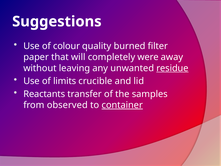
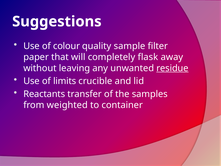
burned: burned -> sample
were: were -> flask
observed: observed -> weighted
container underline: present -> none
